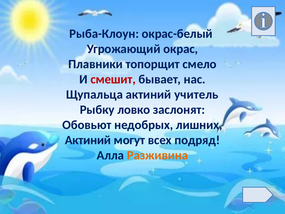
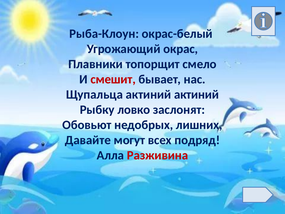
актиний учитель: учитель -> актиний
Актиний at (88, 140): Актиний -> Давайте
Разживина colour: orange -> red
